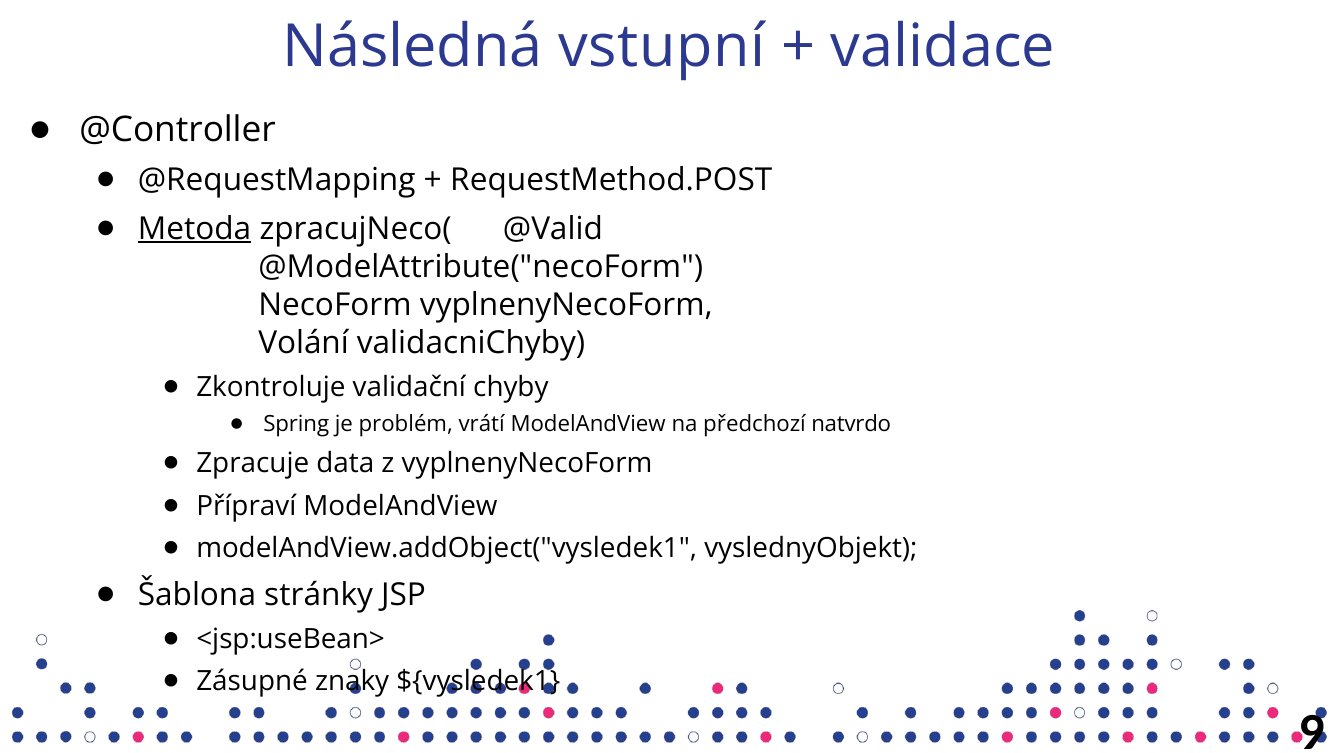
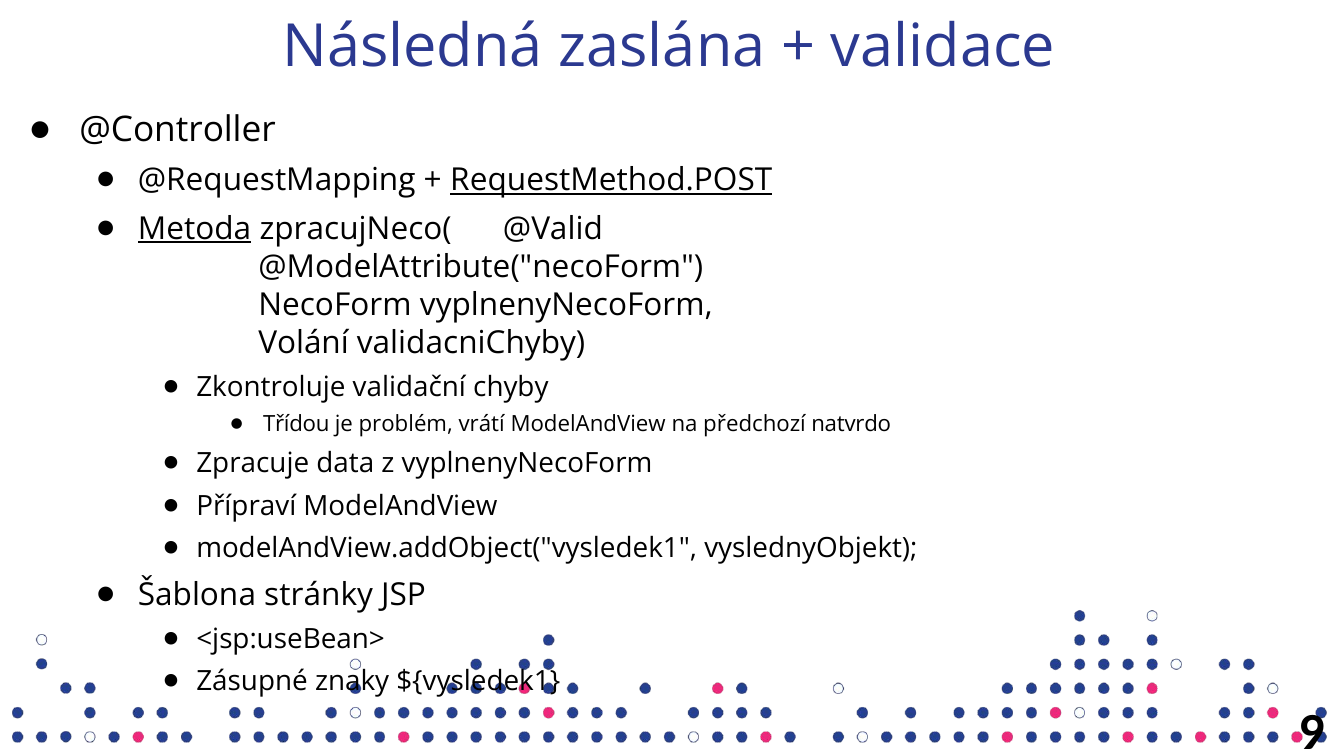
vstupní: vstupní -> zaslána
RequestMethod.POST underline: none -> present
Spring: Spring -> Třídou
